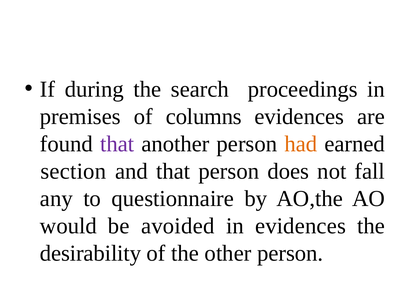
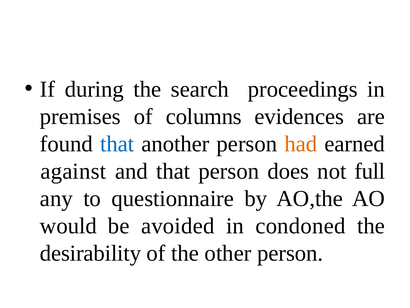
that at (117, 144) colour: purple -> blue
section: section -> against
fall: fall -> full
in evidences: evidences -> condoned
